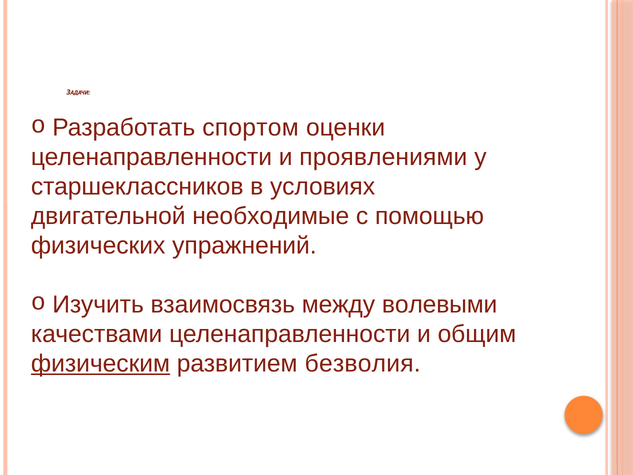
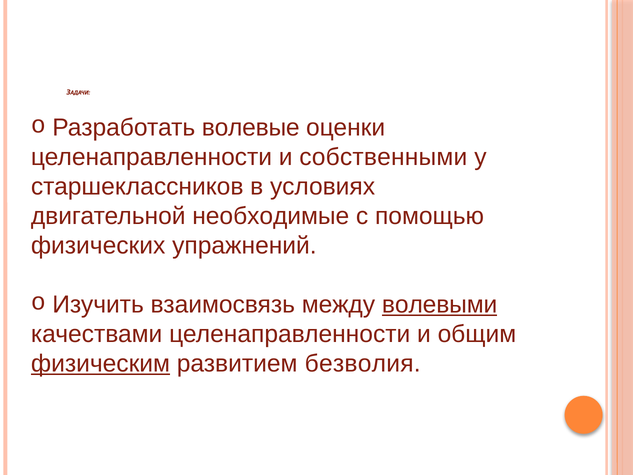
спортом: спортом -> волевые
проявлениями: проявлениями -> собственными
волевыми underline: none -> present
